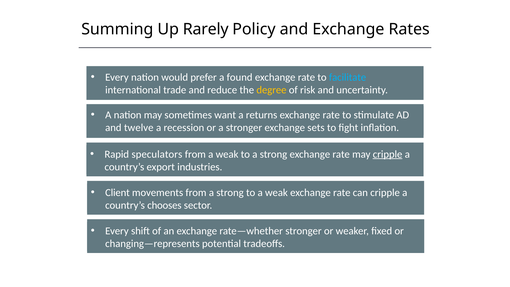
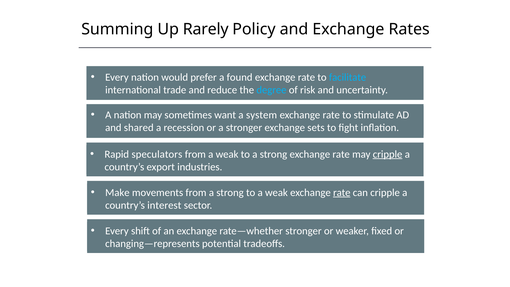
degree colour: yellow -> light blue
returns: returns -> system
twelve: twelve -> shared
Client: Client -> Make
rate at (342, 192) underline: none -> present
chooses: chooses -> interest
